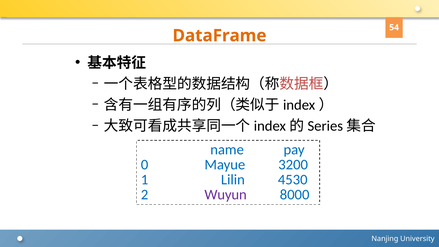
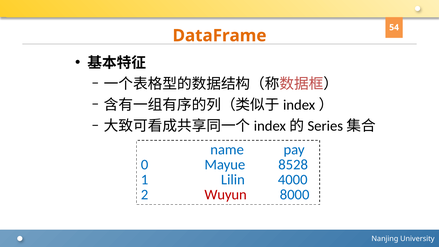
3200: 3200 -> 8528
4530: 4530 -> 4000
Wuyun colour: purple -> red
